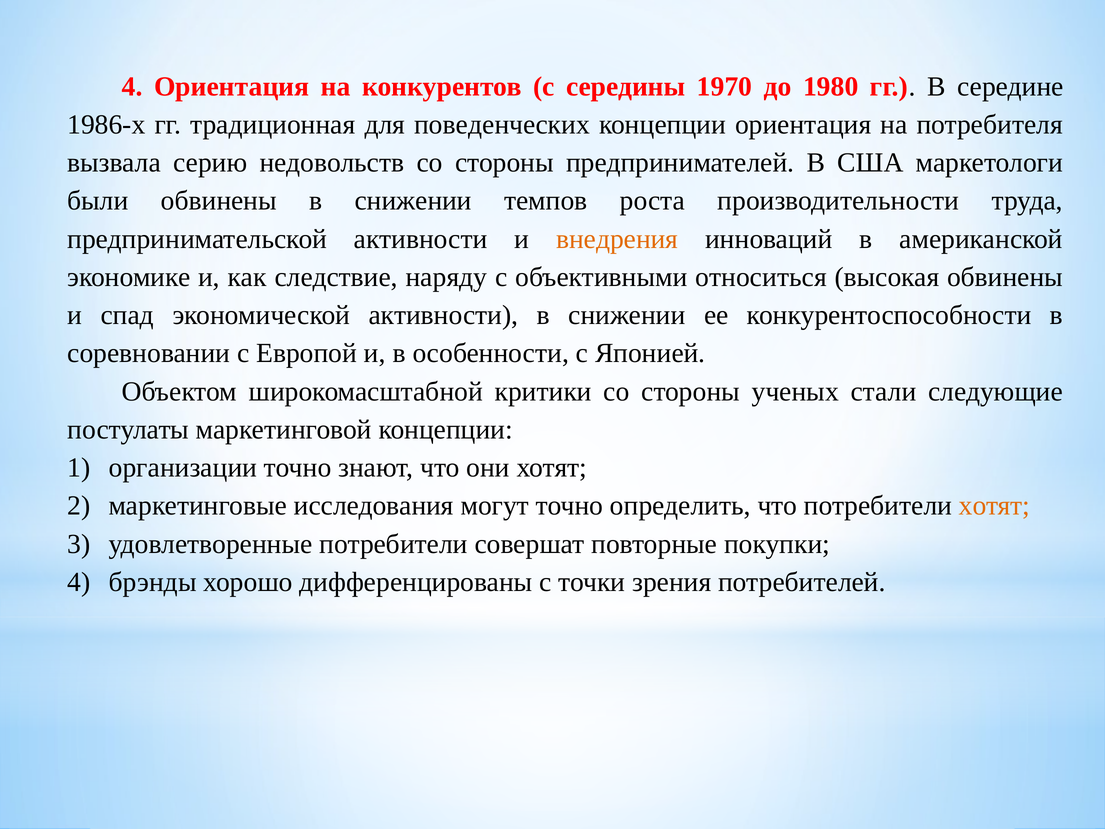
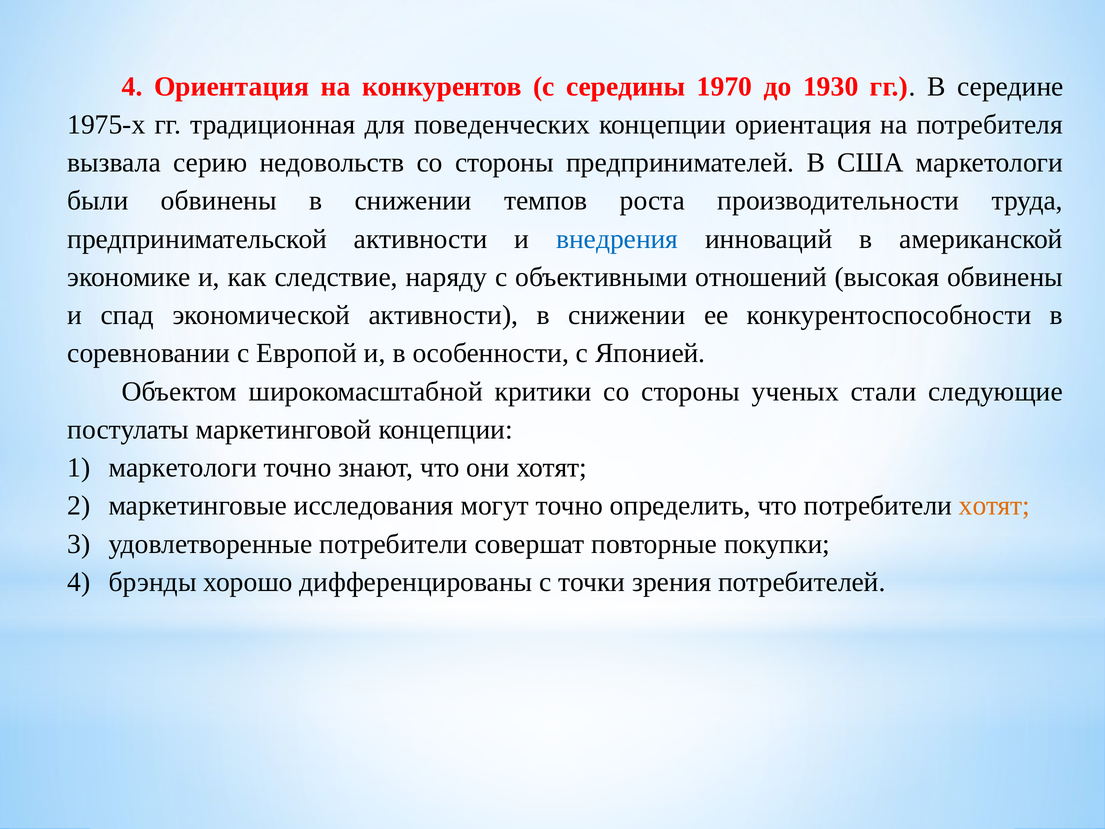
1980: 1980 -> 1930
1986-х: 1986-х -> 1975-х
внедрения colour: orange -> blue
относиться: относиться -> отношений
организации at (183, 468): организации -> маркетологи
